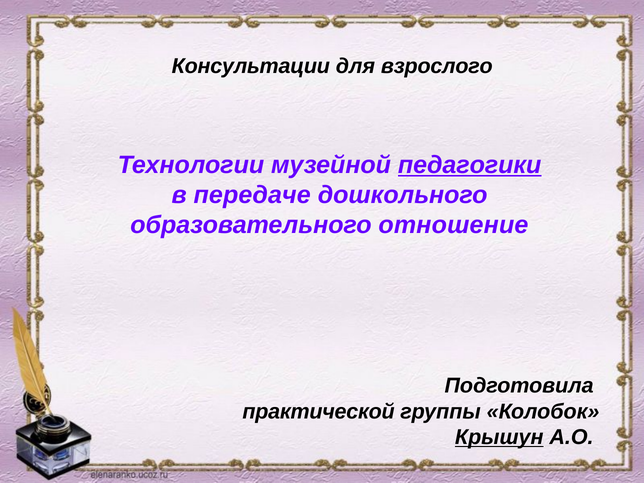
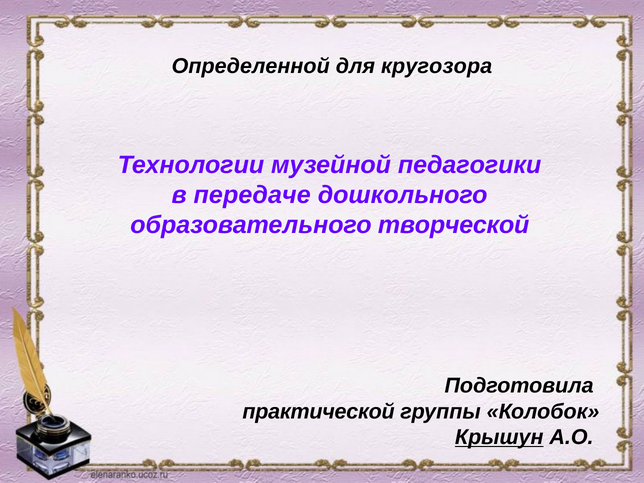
Консультации: Консультации -> Определенной
взрослого: взрослого -> кругозора
педагогики underline: present -> none
отношение: отношение -> творческой
